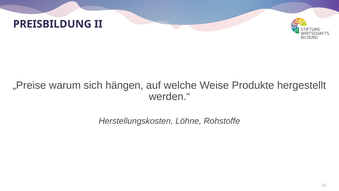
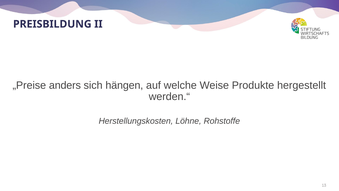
warum: warum -> anders
